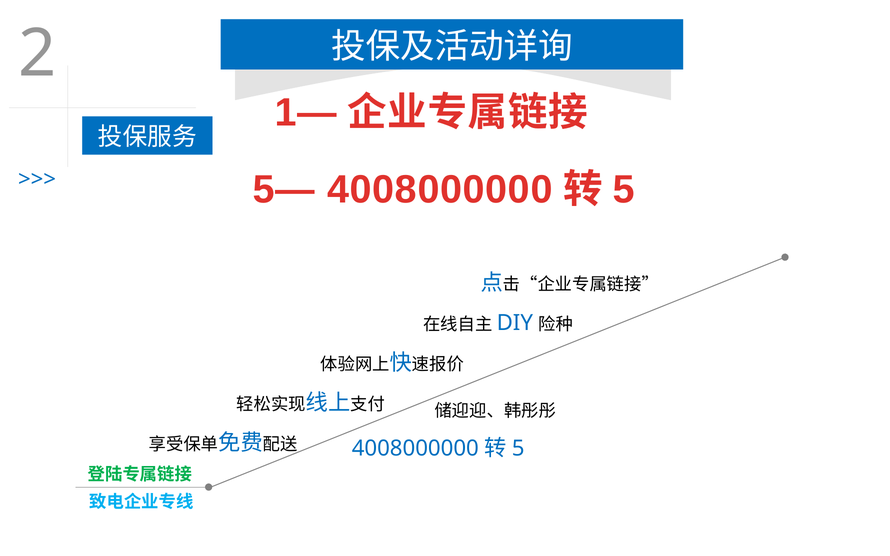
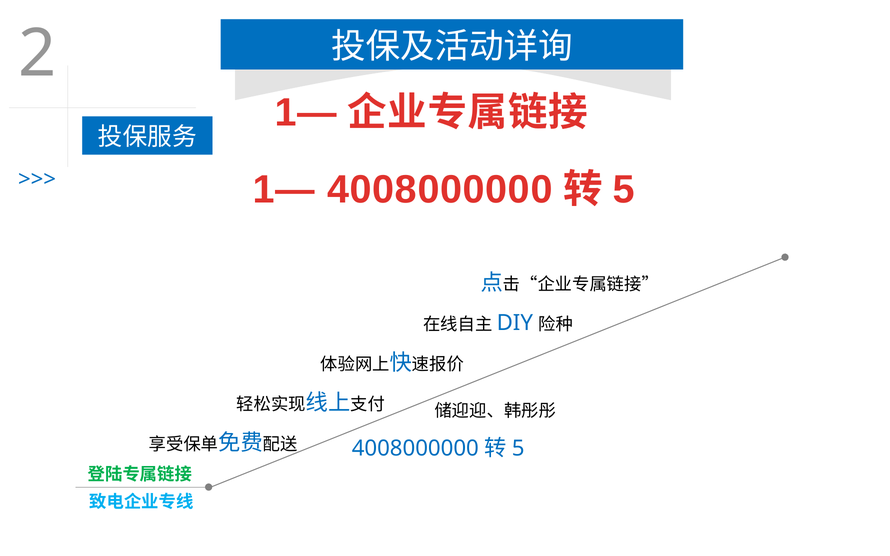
5— at (284, 190): 5— -> 1—
